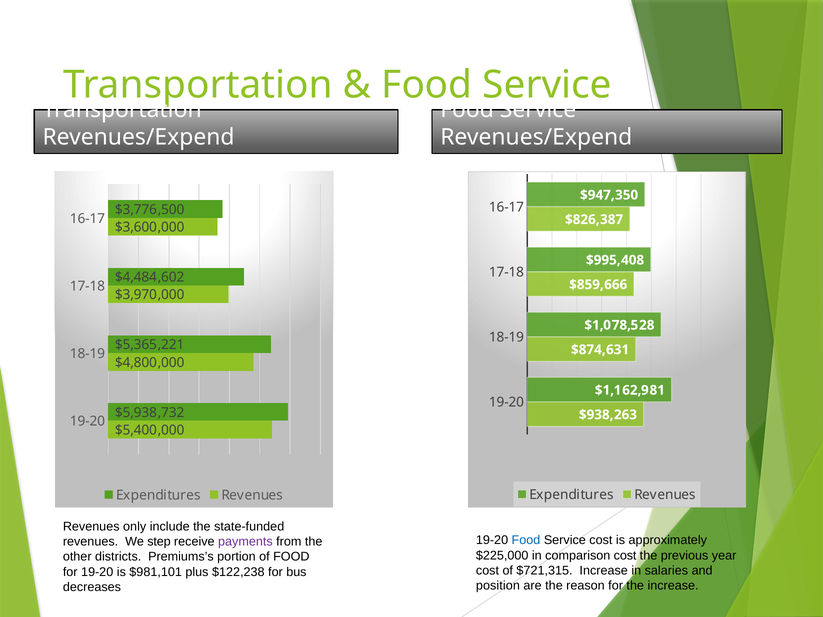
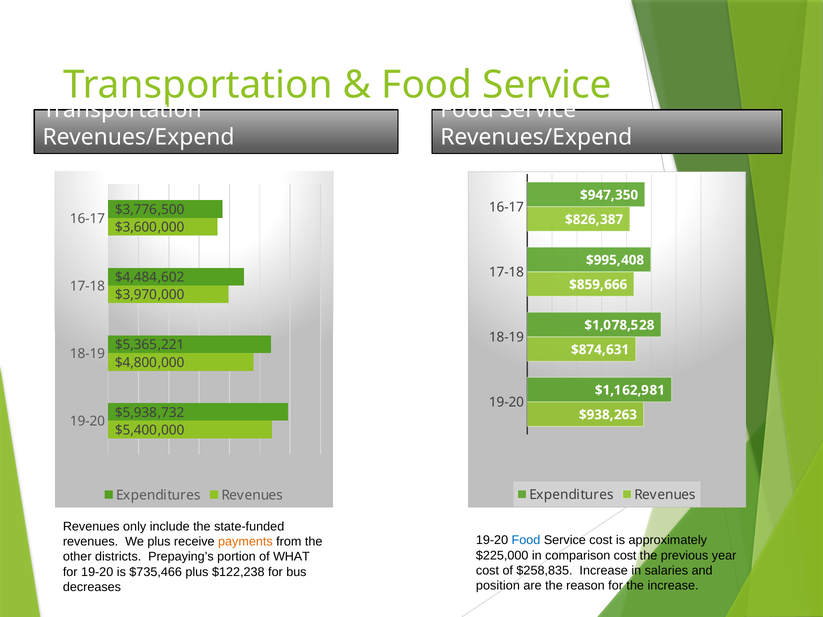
We step: step -> plus
payments colour: purple -> orange
Premiums’s: Premiums’s -> Prepaying’s
of FOOD: FOOD -> WHAT
$721,315: $721,315 -> $258,835
$981,101: $981,101 -> $735,466
